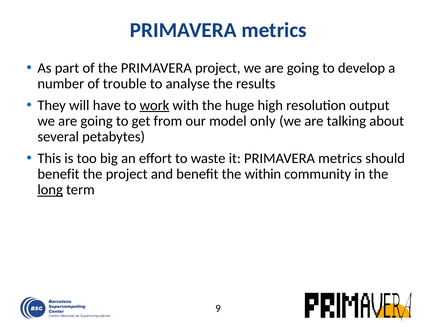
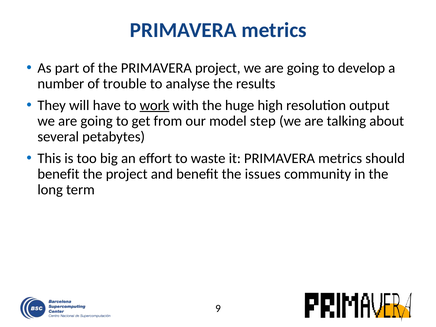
only: only -> step
within: within -> issues
long underline: present -> none
